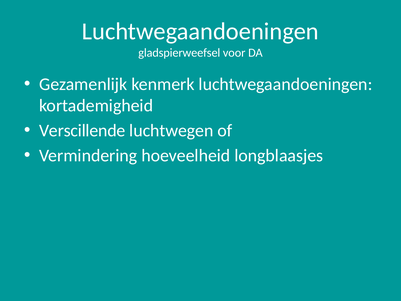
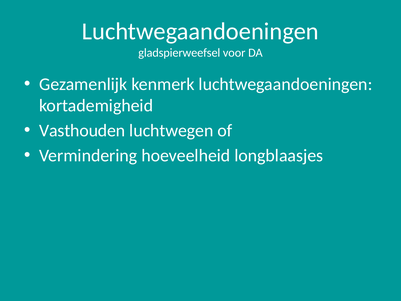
Verscillende: Verscillende -> Vasthouden
